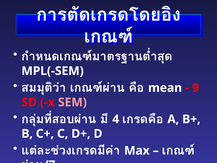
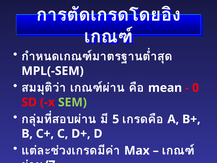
9: 9 -> 0
SEM colour: pink -> light green
4: 4 -> 5
